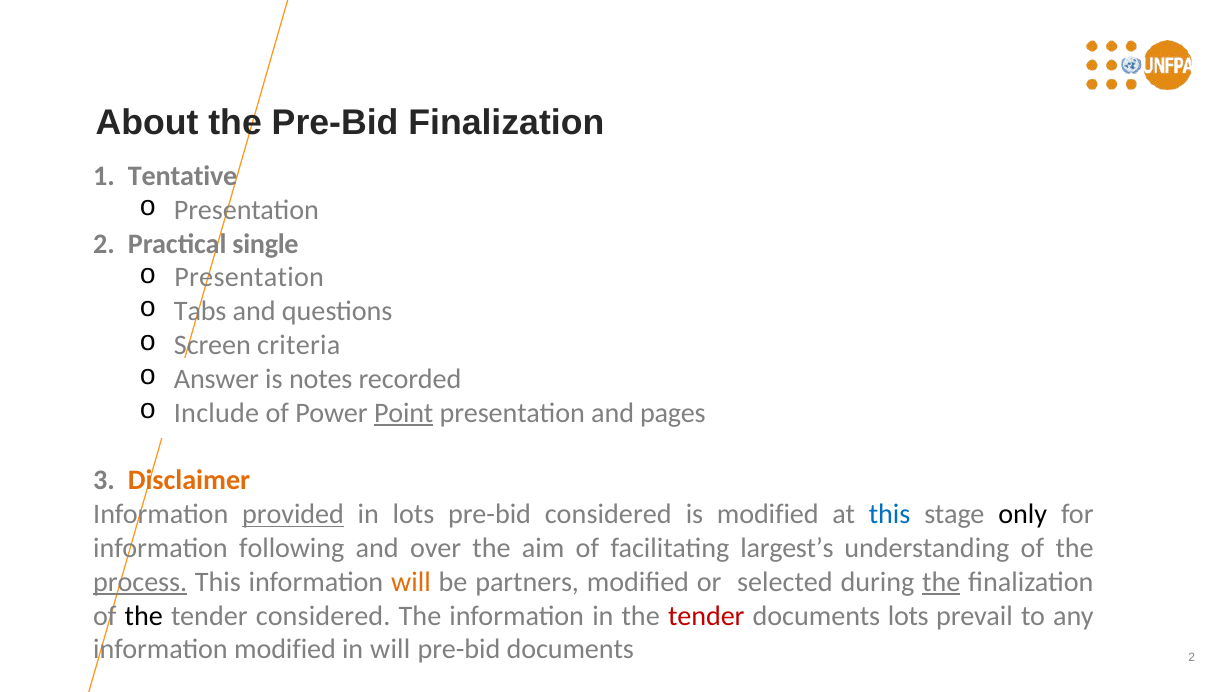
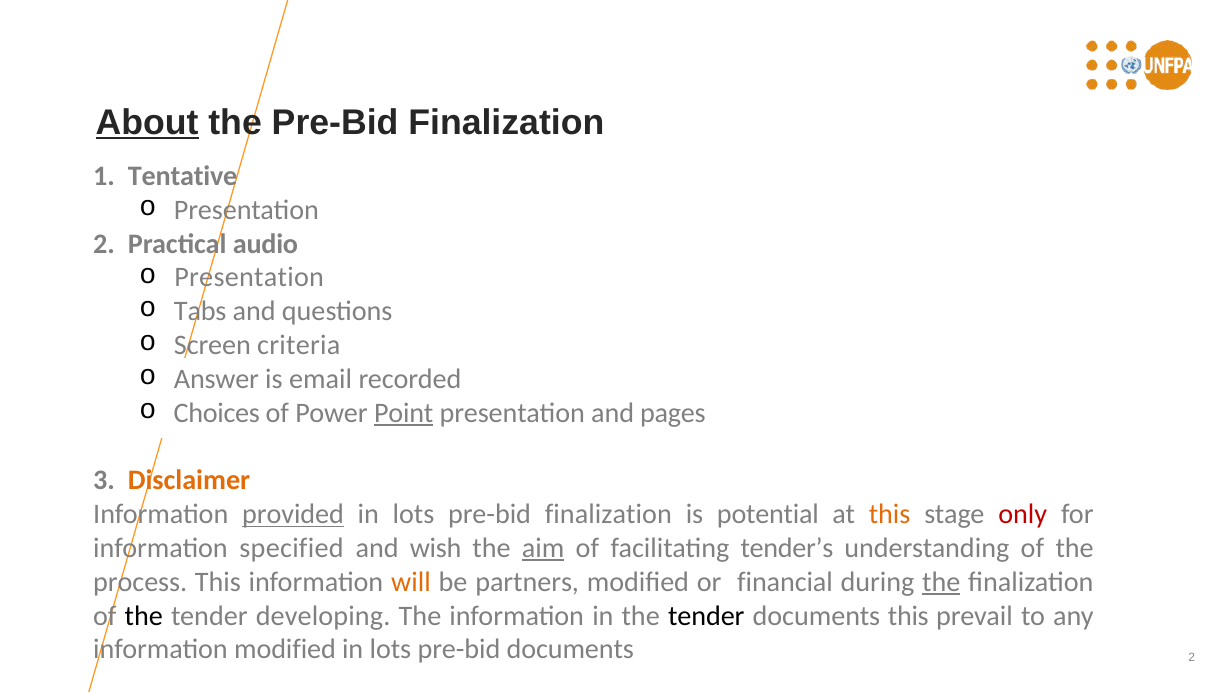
About underline: none -> present
single: single -> audio
notes: notes -> email
Include: Include -> Choices
considered at (608, 514): considered -> finalization
is modified: modified -> potential
this at (890, 514) colour: blue -> orange
only colour: black -> red
following: following -> specified
over: over -> wish
aim underline: none -> present
largest’s: largest’s -> tender’s
process underline: present -> none
selected: selected -> financial
tender considered: considered -> developing
tender at (706, 616) colour: red -> black
documents lots: lots -> this
will at (390, 650): will -> lots
